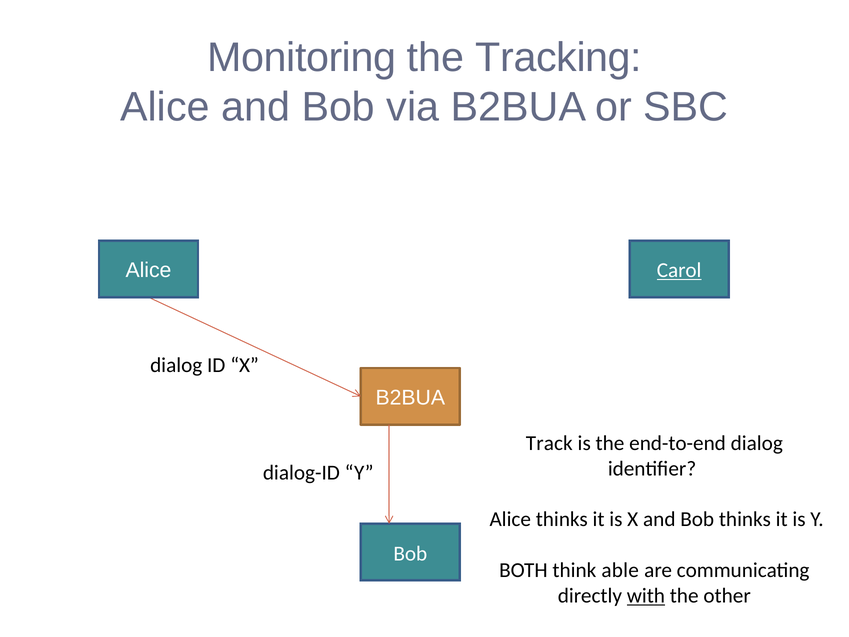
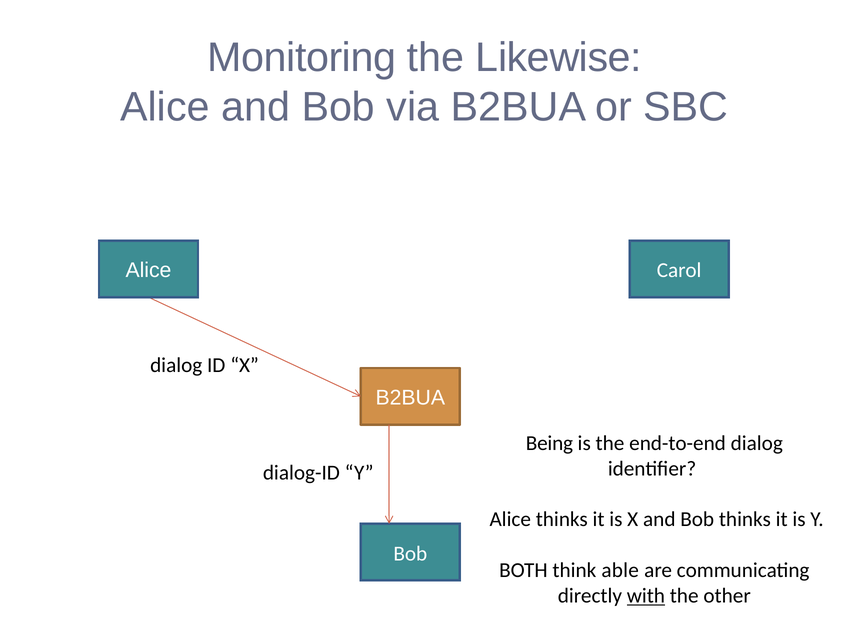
Tracking: Tracking -> Likewise
Carol underline: present -> none
Track: Track -> Being
